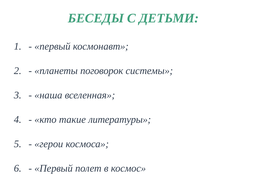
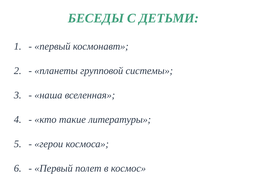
поговорок: поговорок -> групповой
